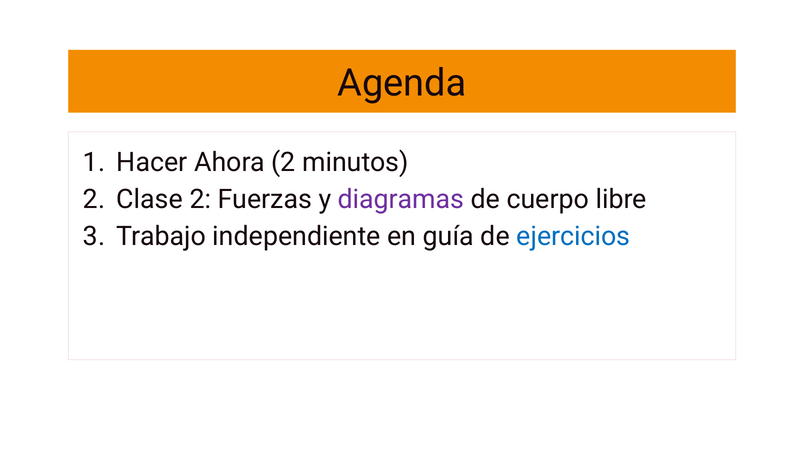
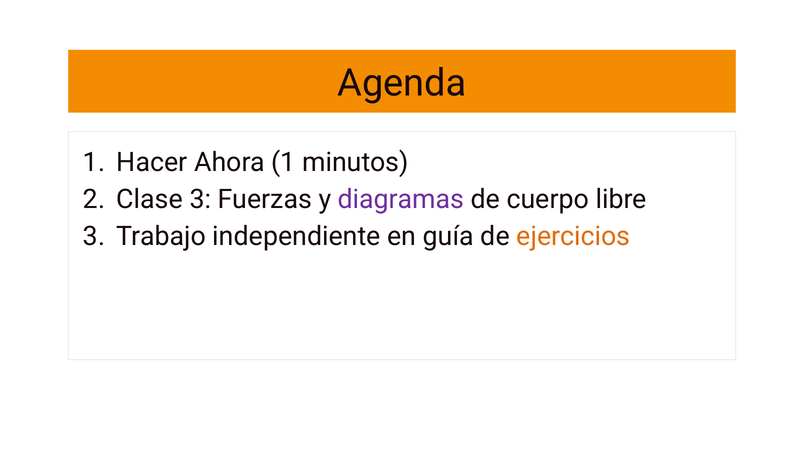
Ahora 2: 2 -> 1
Clase 2: 2 -> 3
ejercicios colour: blue -> orange
